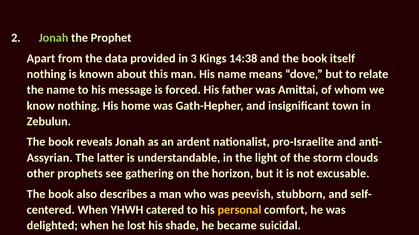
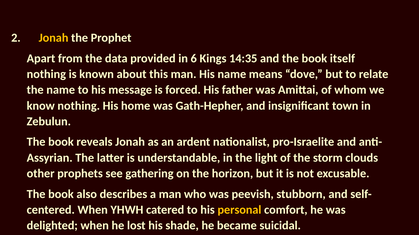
Jonah at (54, 38) colour: light green -> yellow
3: 3 -> 6
14:38: 14:38 -> 14:35
